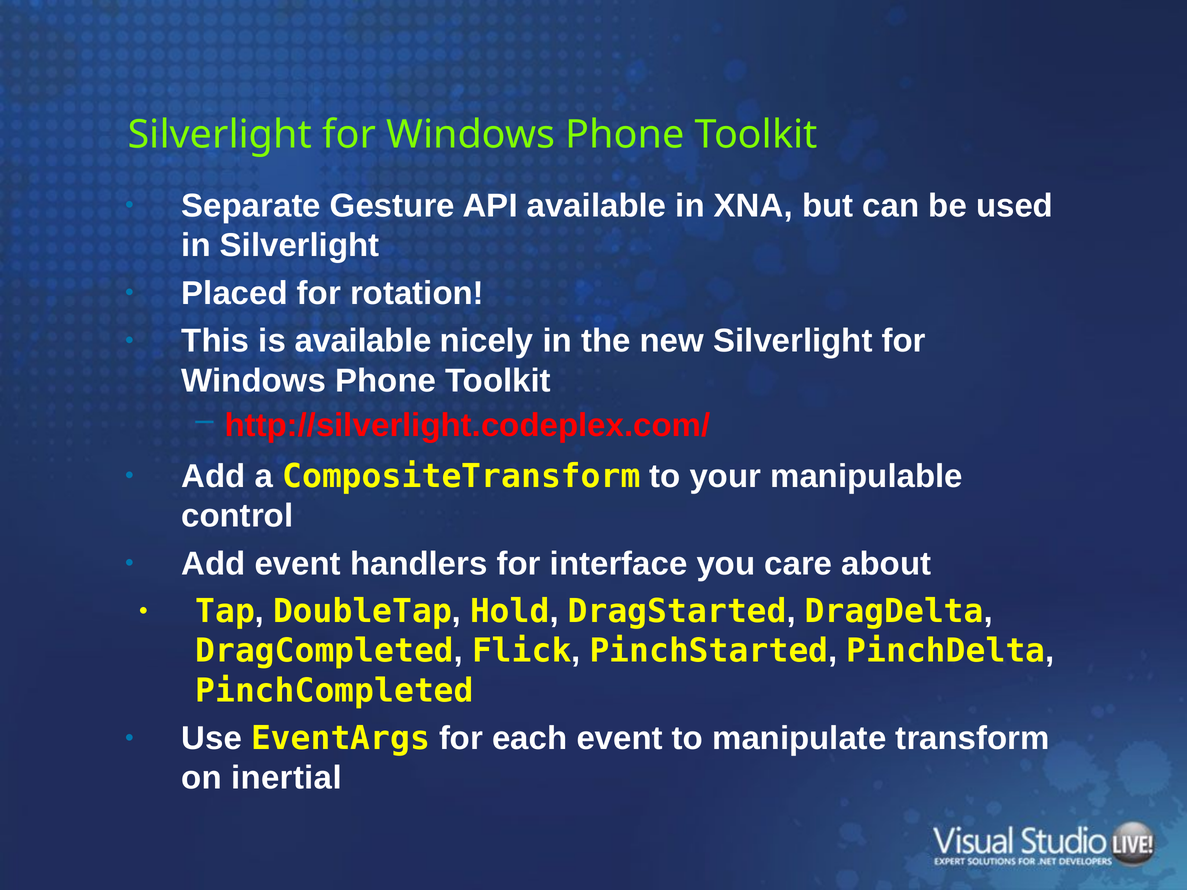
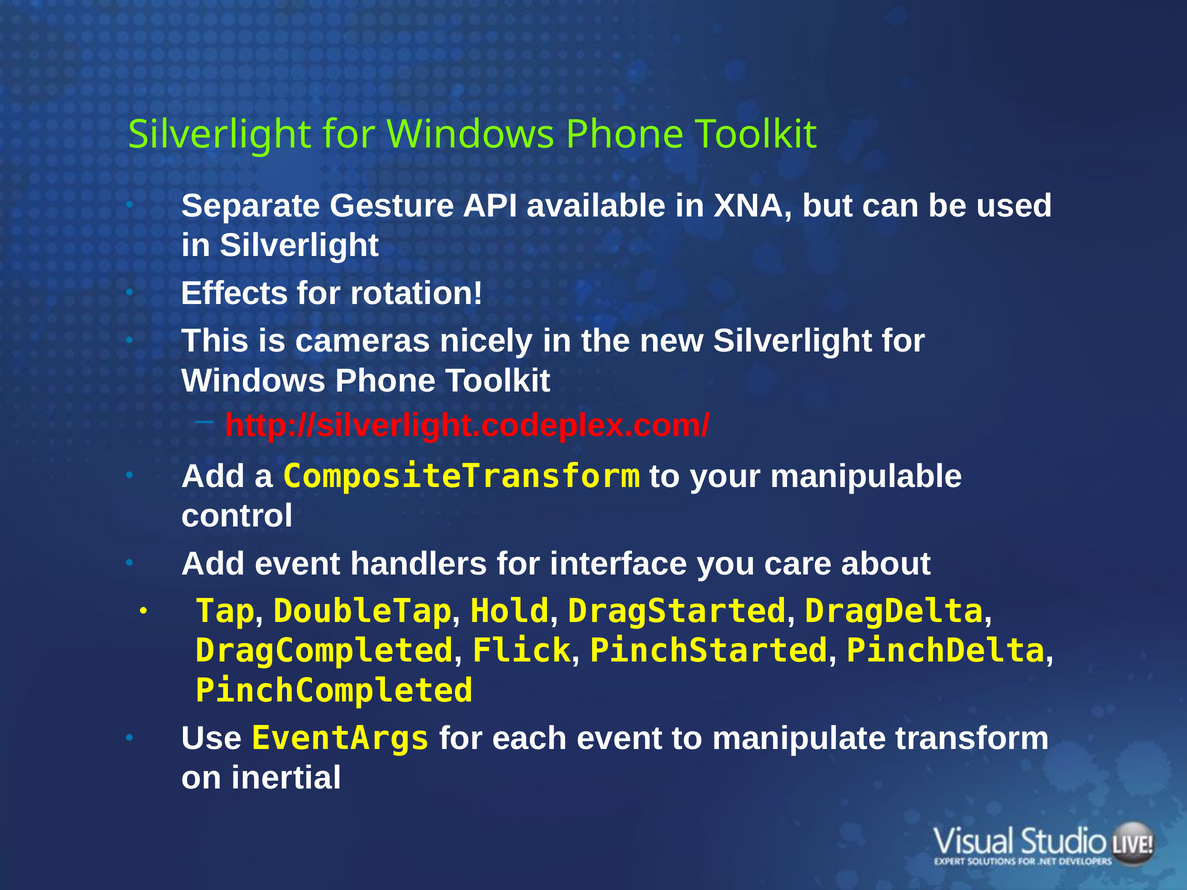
Placed: Placed -> Effects
is available: available -> cameras
